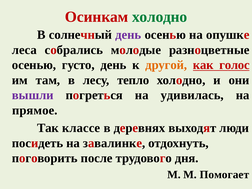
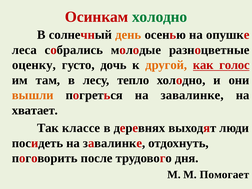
день at (128, 35) colour: purple -> orange
осенью at (34, 65): осенью -> оценку
густо день: день -> дочь
вышли colour: purple -> orange
погреться на удивилась: удивилась -> завалинке
прямое: прямое -> хватает
